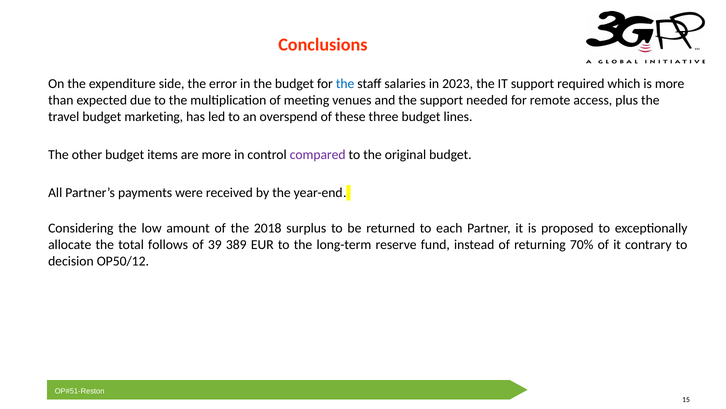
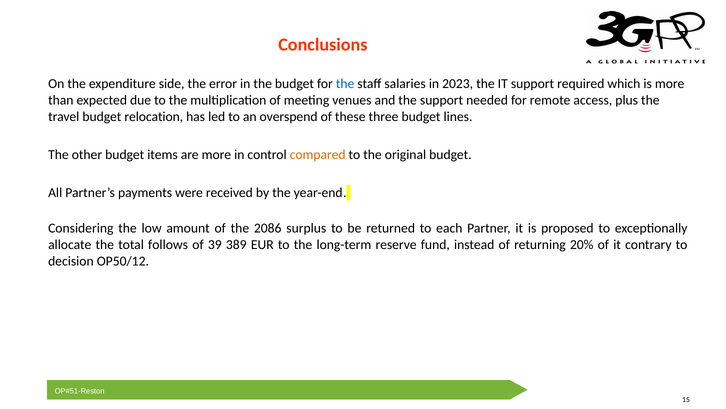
marketing: marketing -> relocation
compared colour: purple -> orange
2018: 2018 -> 2086
70%: 70% -> 20%
